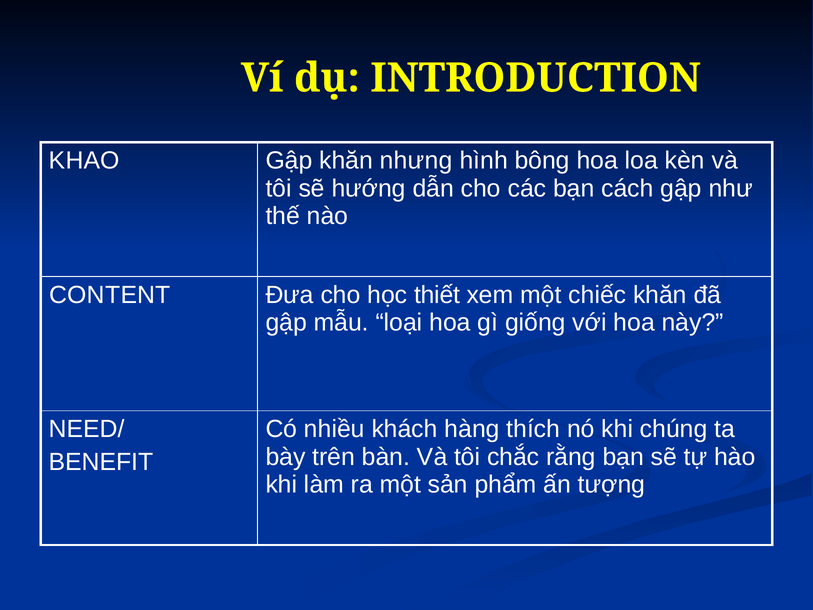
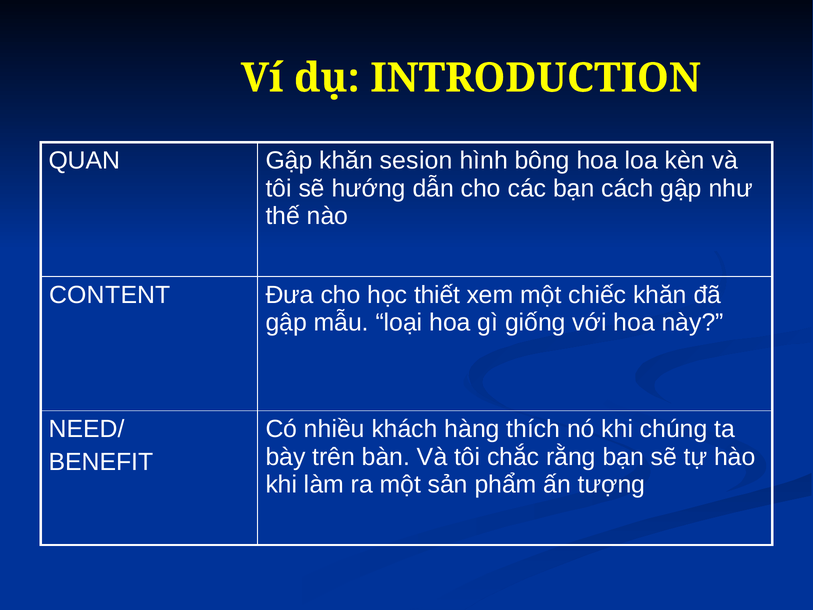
KHAO: KHAO -> QUAN
nhưng: nhưng -> sesion
